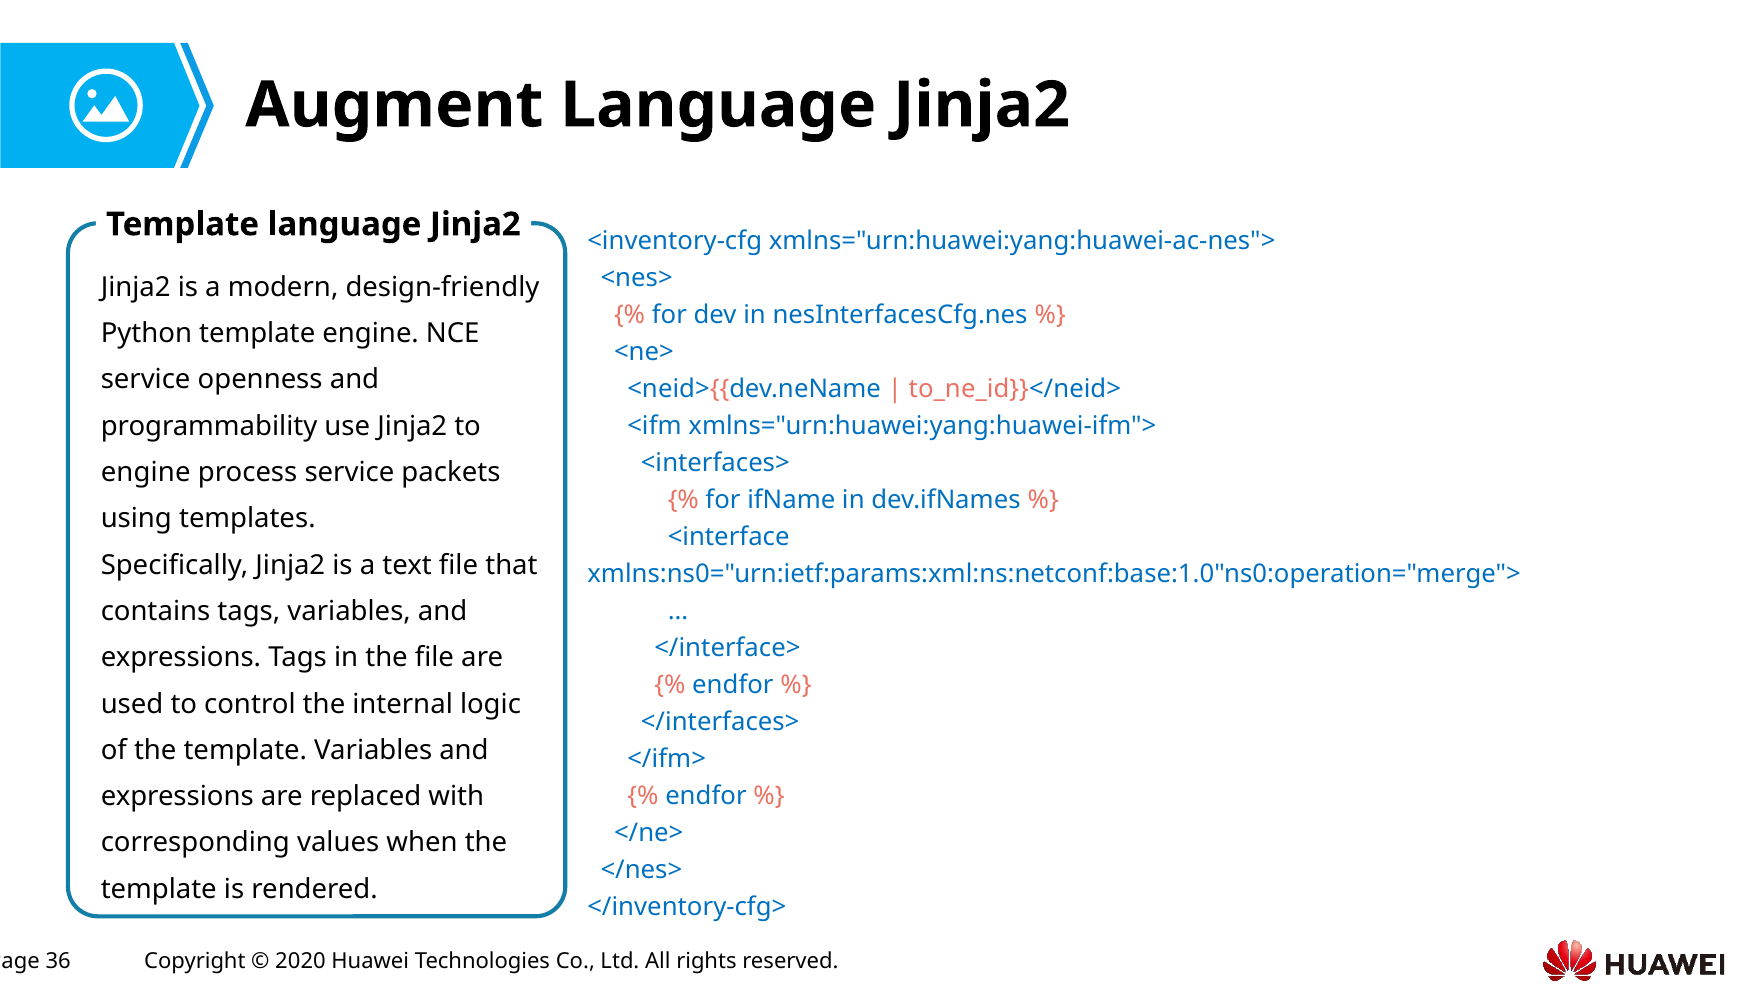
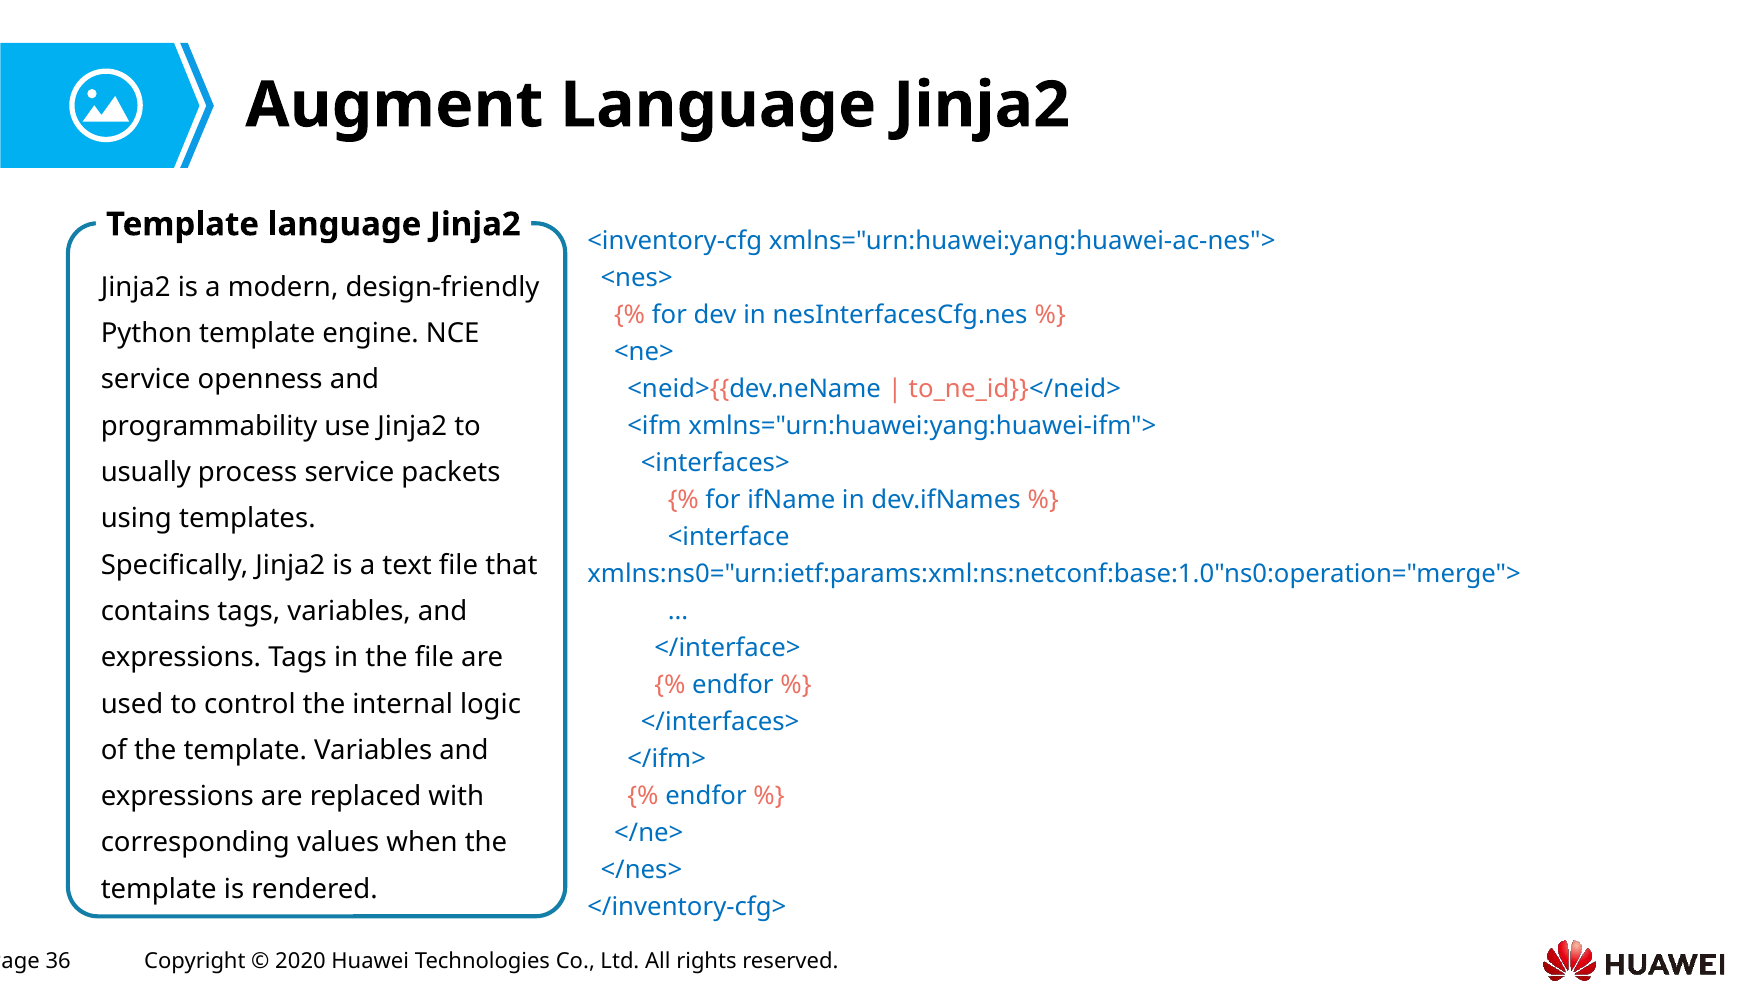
engine at (146, 472): engine -> usually
